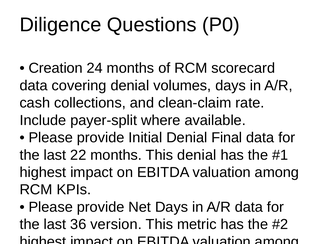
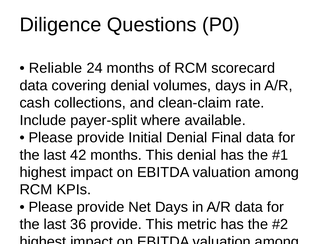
Creation: Creation -> Reliable
22: 22 -> 42
36 version: version -> provide
